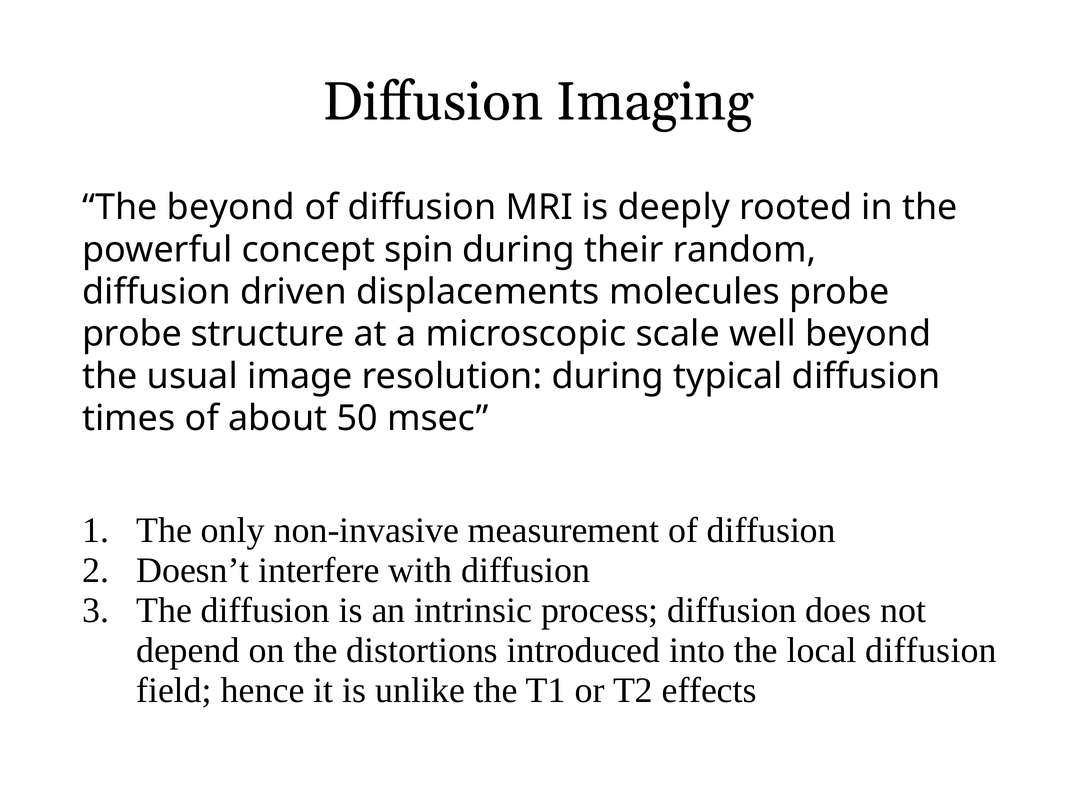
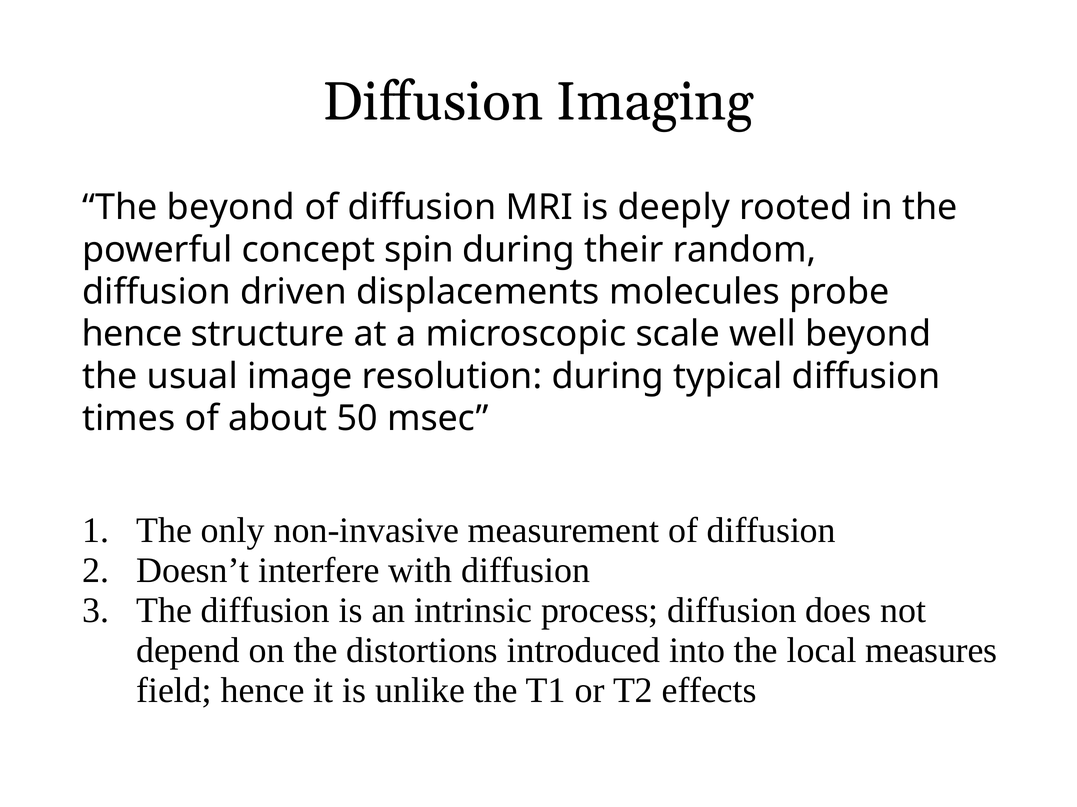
probe at (132, 334): probe -> hence
local diffusion: diffusion -> measures
